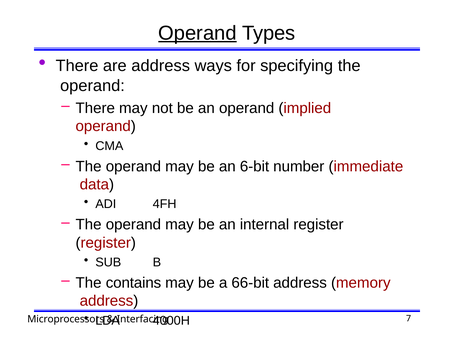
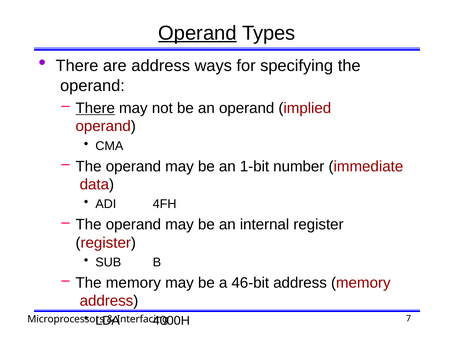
There at (95, 108) underline: none -> present
6-bit: 6-bit -> 1-bit
The contains: contains -> memory
66-bit: 66-bit -> 46-bit
